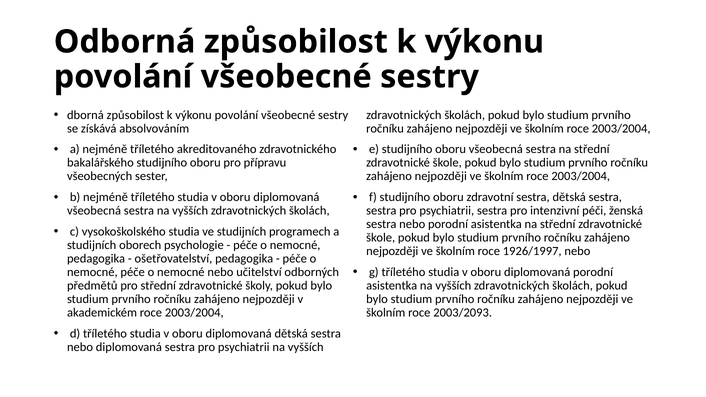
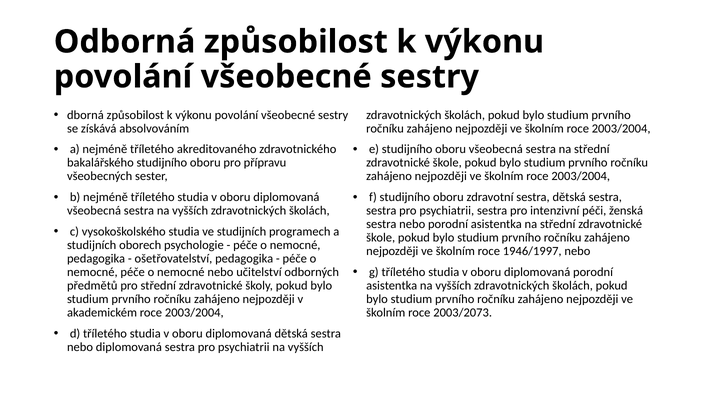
1926/1997: 1926/1997 -> 1946/1997
2003/2093: 2003/2093 -> 2003/2073
